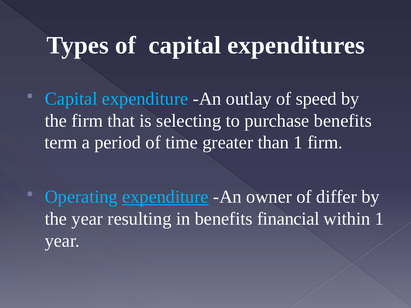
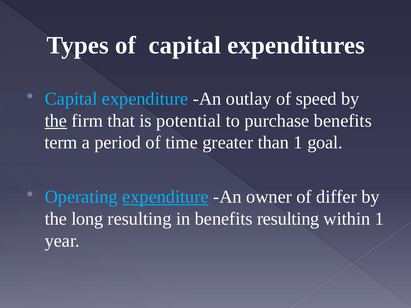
the at (56, 121) underline: none -> present
selecting: selecting -> potential
1 firm: firm -> goal
the year: year -> long
benefits financial: financial -> resulting
